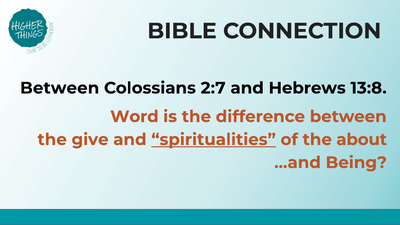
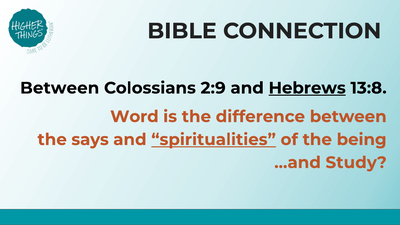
2:7: 2:7 -> 2:9
Hebrews underline: none -> present
give: give -> says
about: about -> being
Being: Being -> Study
